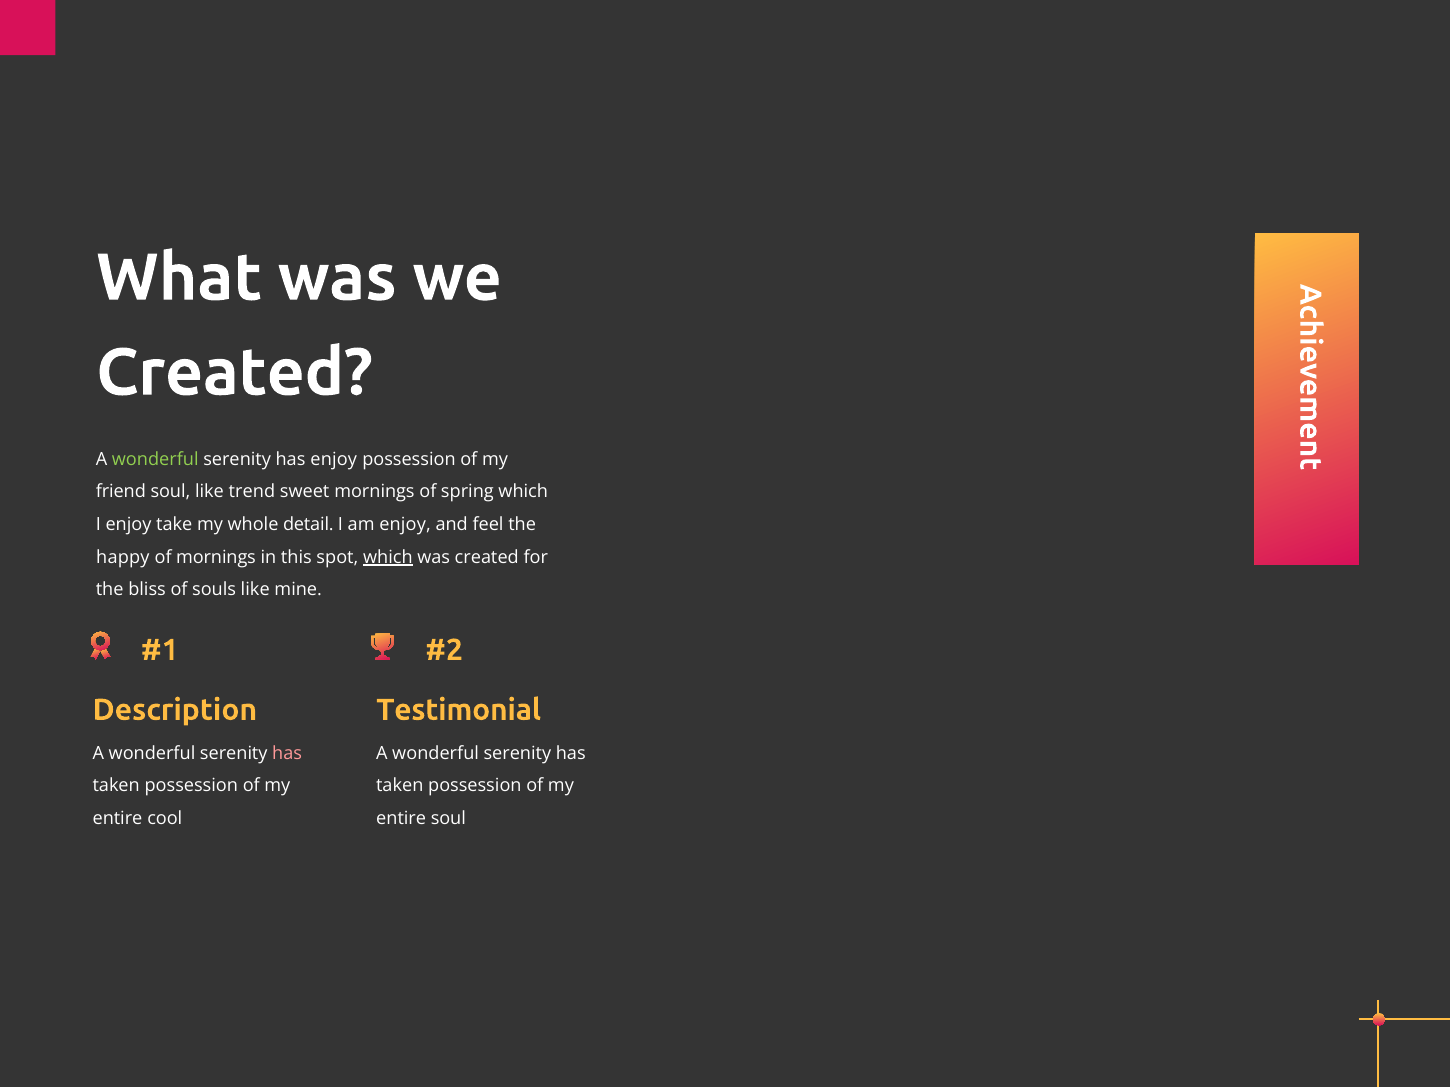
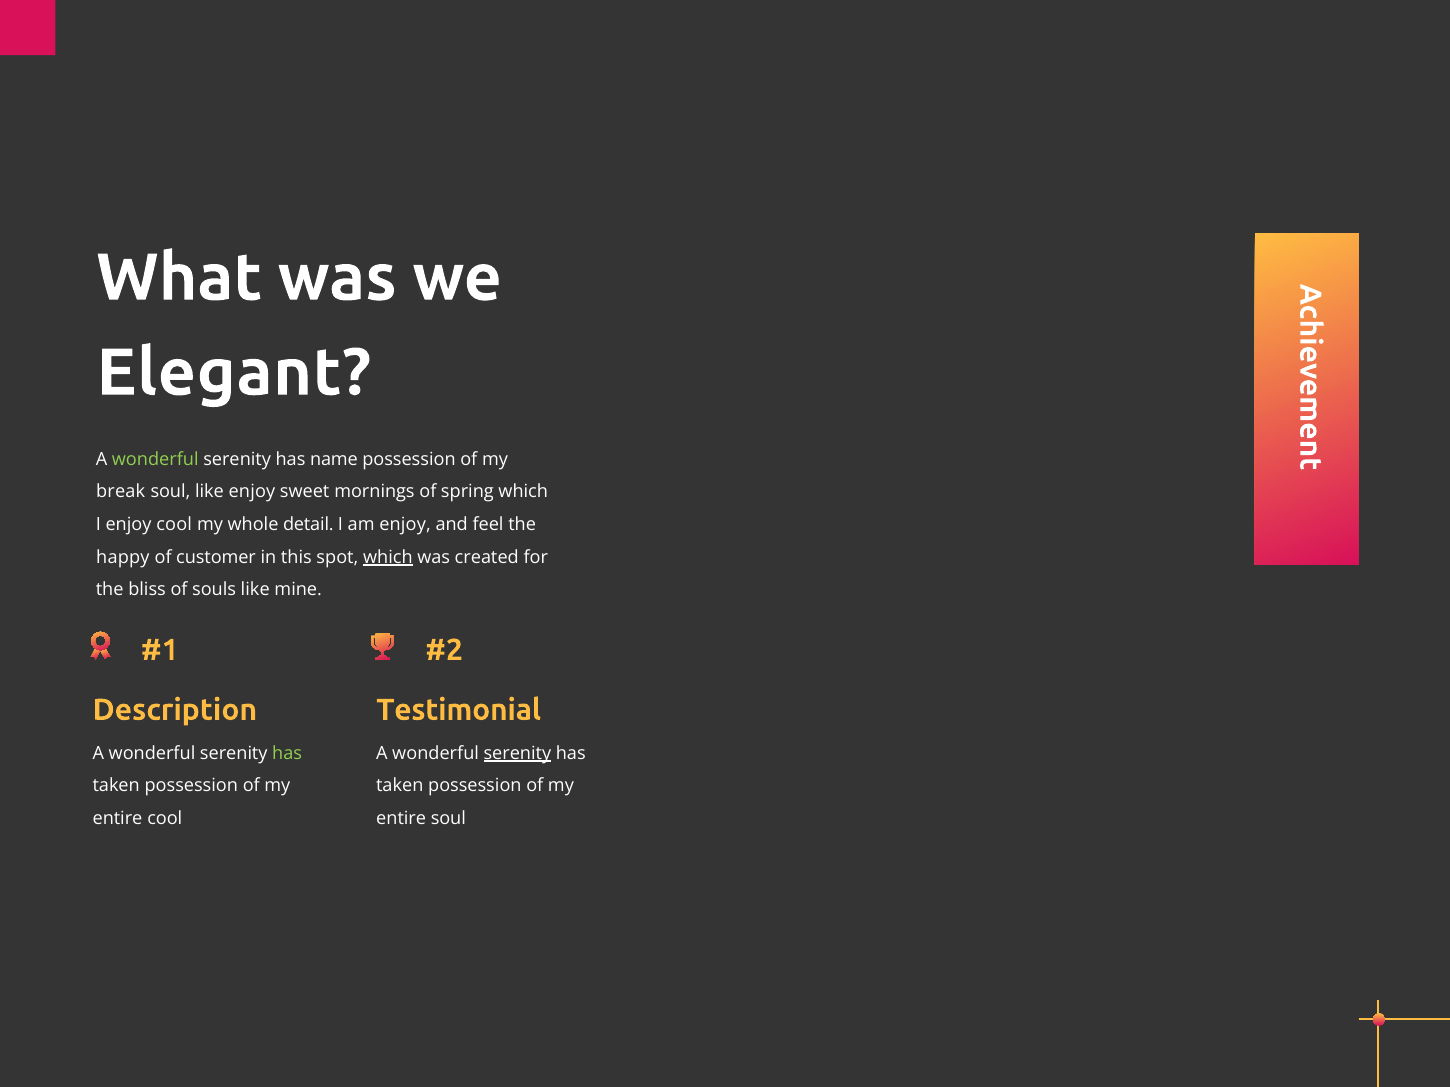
Created at (235, 373): Created -> Elegant
has enjoy: enjoy -> name
friend: friend -> break
like trend: trend -> enjoy
enjoy take: take -> cool
of mornings: mornings -> customer
has at (287, 754) colour: pink -> light green
serenity at (517, 754) underline: none -> present
